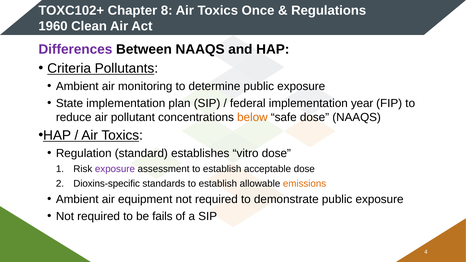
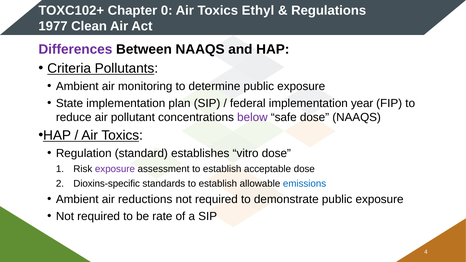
8: 8 -> 0
Once: Once -> Ethyl
1960: 1960 -> 1977
below colour: orange -> purple
emissions colour: orange -> blue
equipment: equipment -> reductions
fails: fails -> rate
